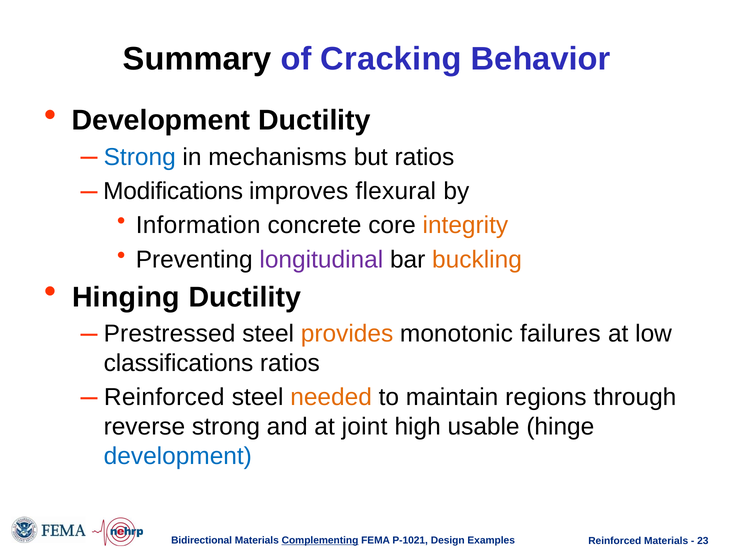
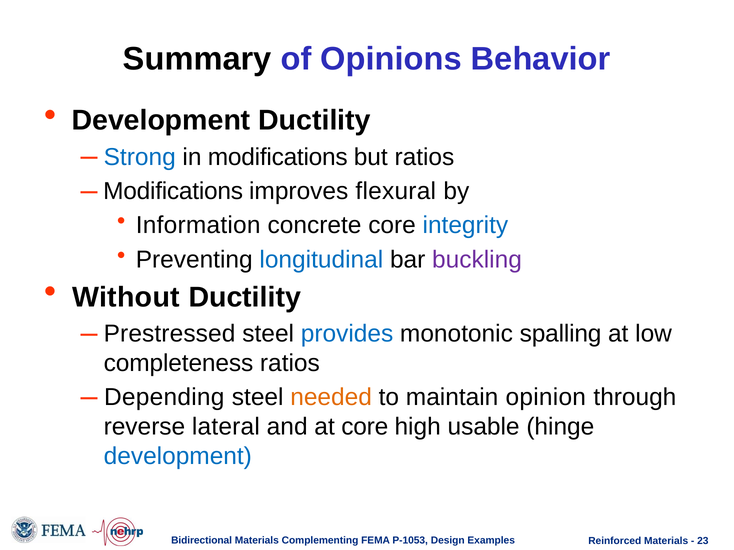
Cracking: Cracking -> Opinions
in mechanisms: mechanisms -> modifications
integrity colour: orange -> blue
longitudinal colour: purple -> blue
buckling colour: orange -> purple
Hinging: Hinging -> Without
provides colour: orange -> blue
failures: failures -> spalling
classifications: classifications -> completeness
Reinforced at (164, 398): Reinforced -> Depending
regions: regions -> opinion
reverse strong: strong -> lateral
at joint: joint -> core
Complementing underline: present -> none
P-1021: P-1021 -> P-1053
